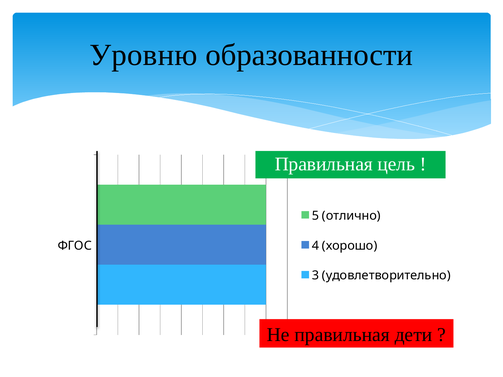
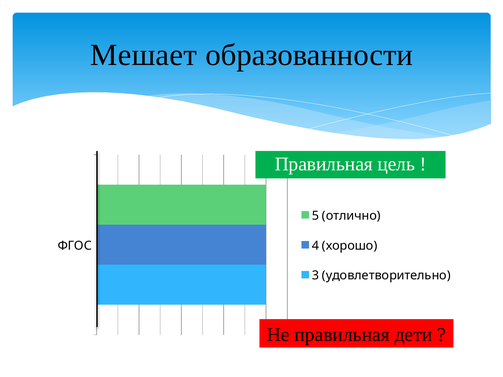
Уровню: Уровню -> Мешает
